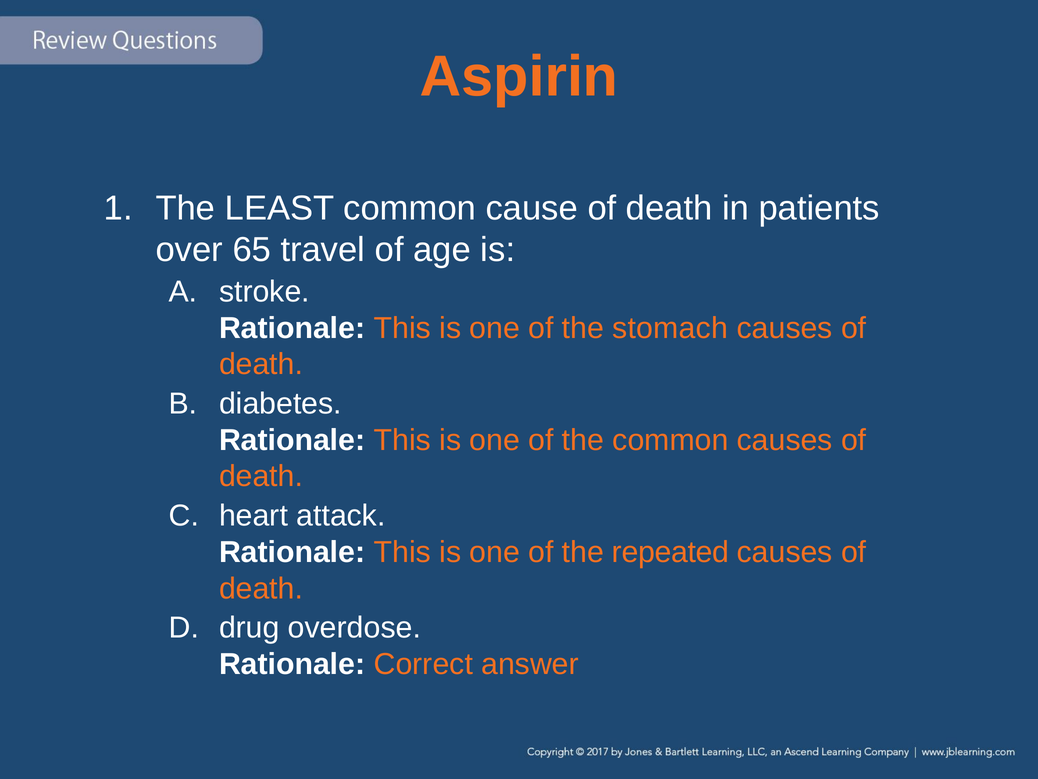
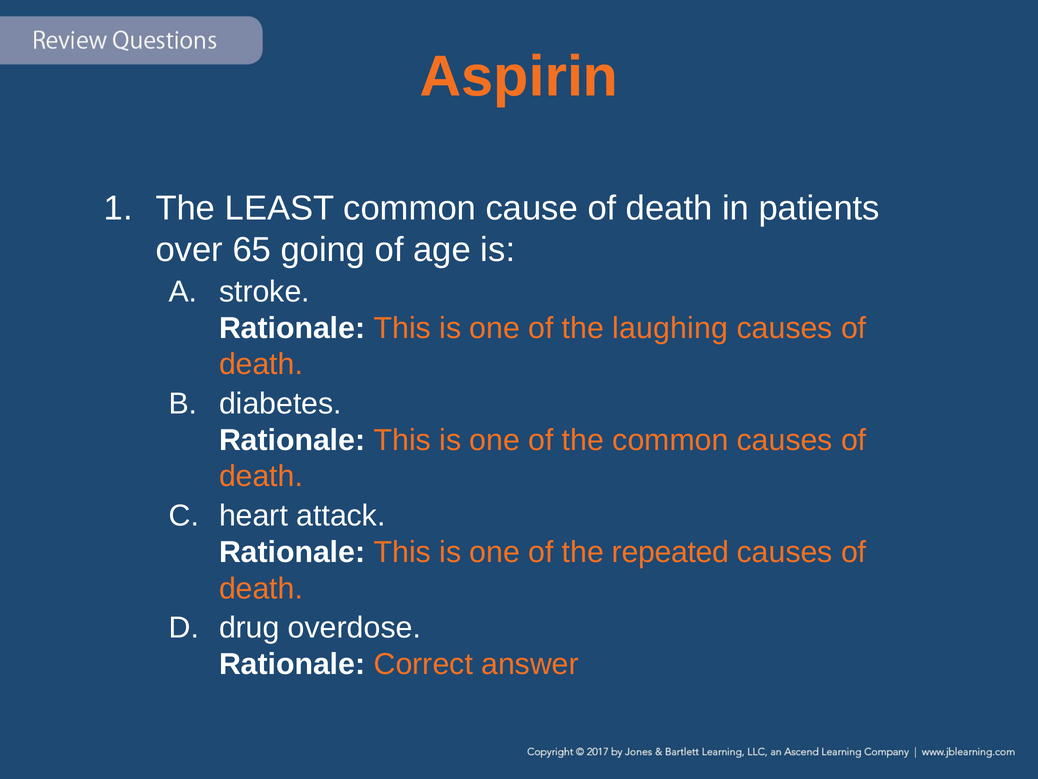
travel: travel -> going
stomach: stomach -> laughing
